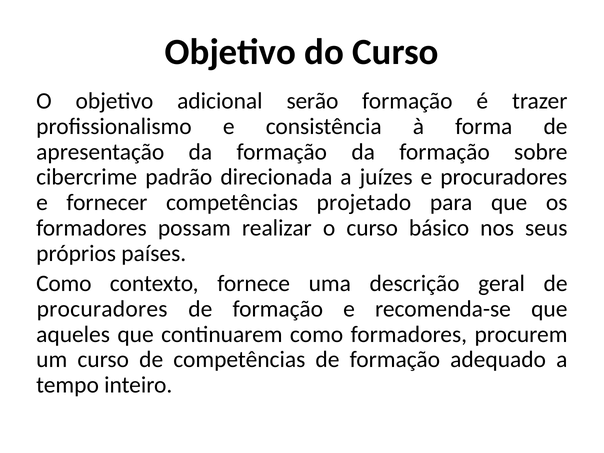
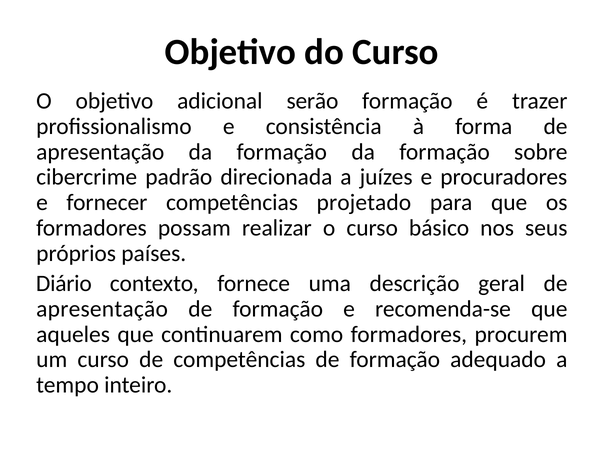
Como at (64, 284): Como -> Diário
procuradores at (102, 309): procuradores -> apresentação
